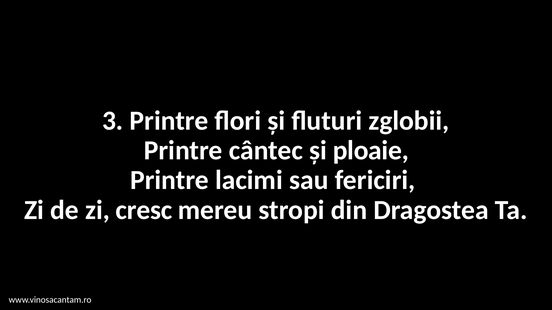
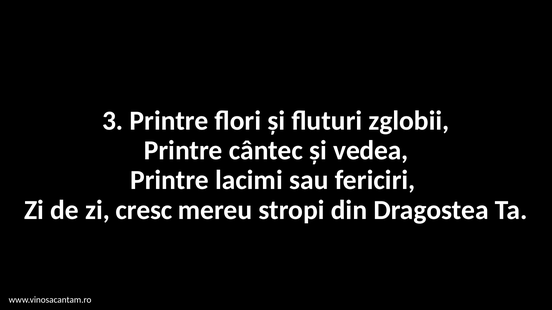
ploaie: ploaie -> vedea
